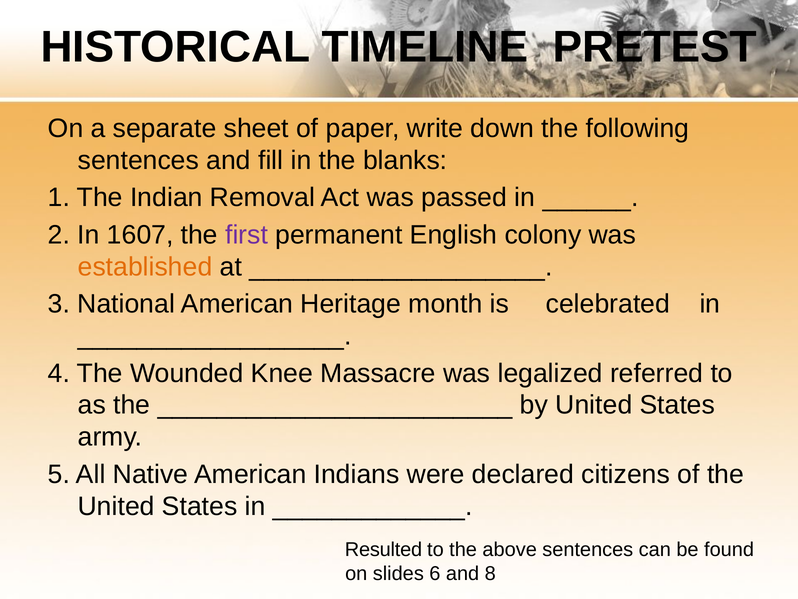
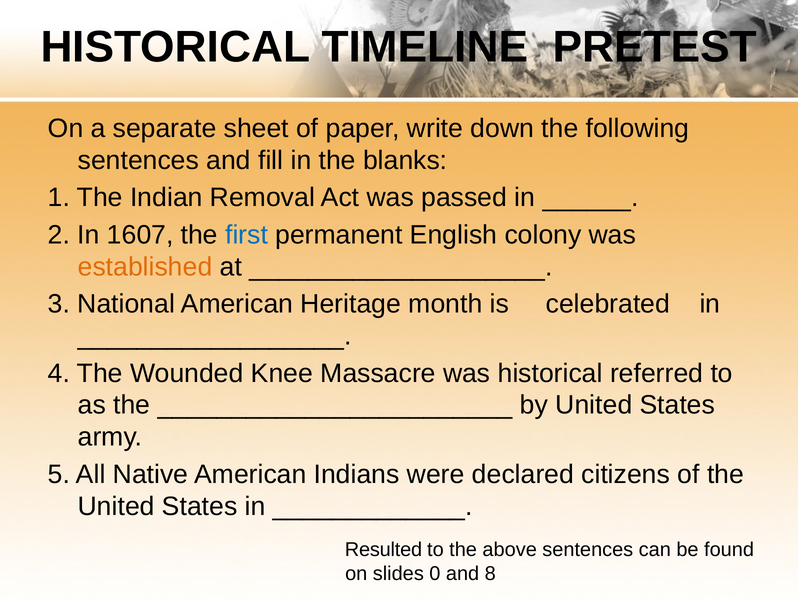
first colour: purple -> blue
was legalized: legalized -> historical
6: 6 -> 0
